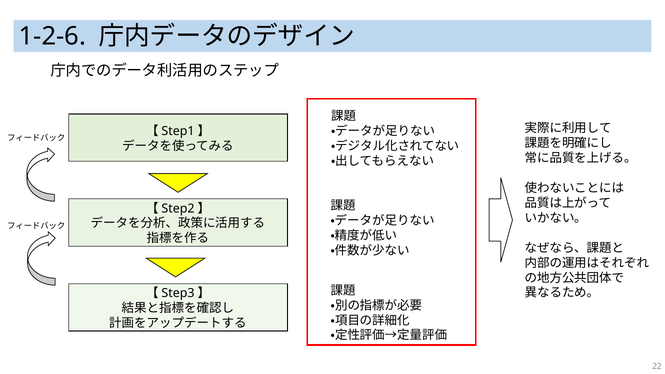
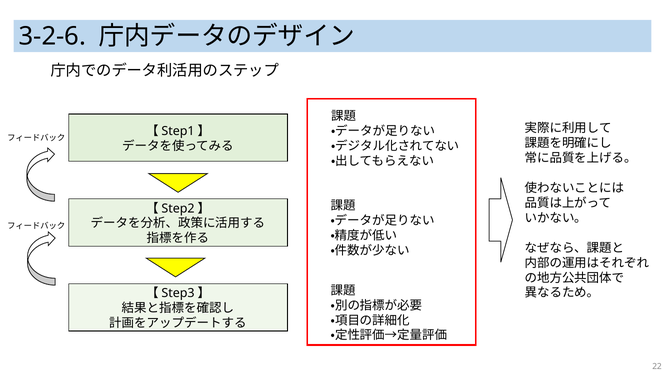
1-2-6: 1-2-6 -> 3-2-6
